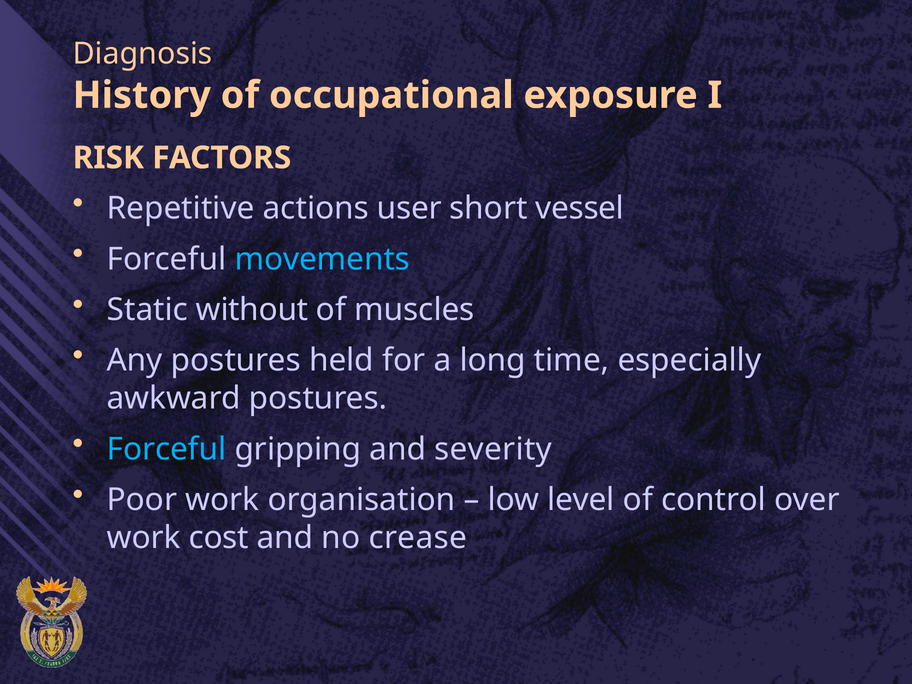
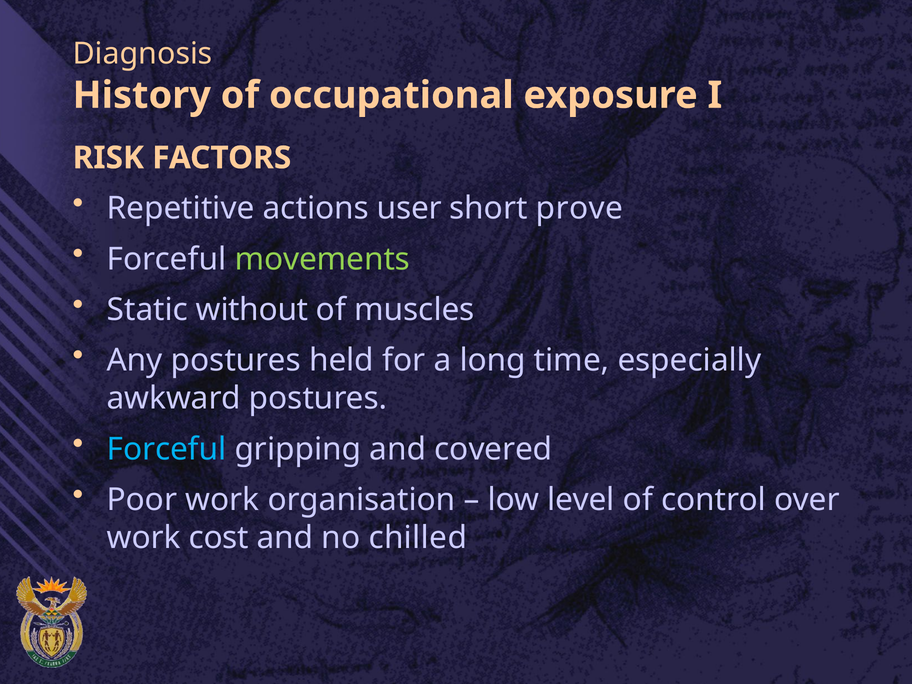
vessel: vessel -> prove
movements colour: light blue -> light green
severity: severity -> covered
crease: crease -> chilled
